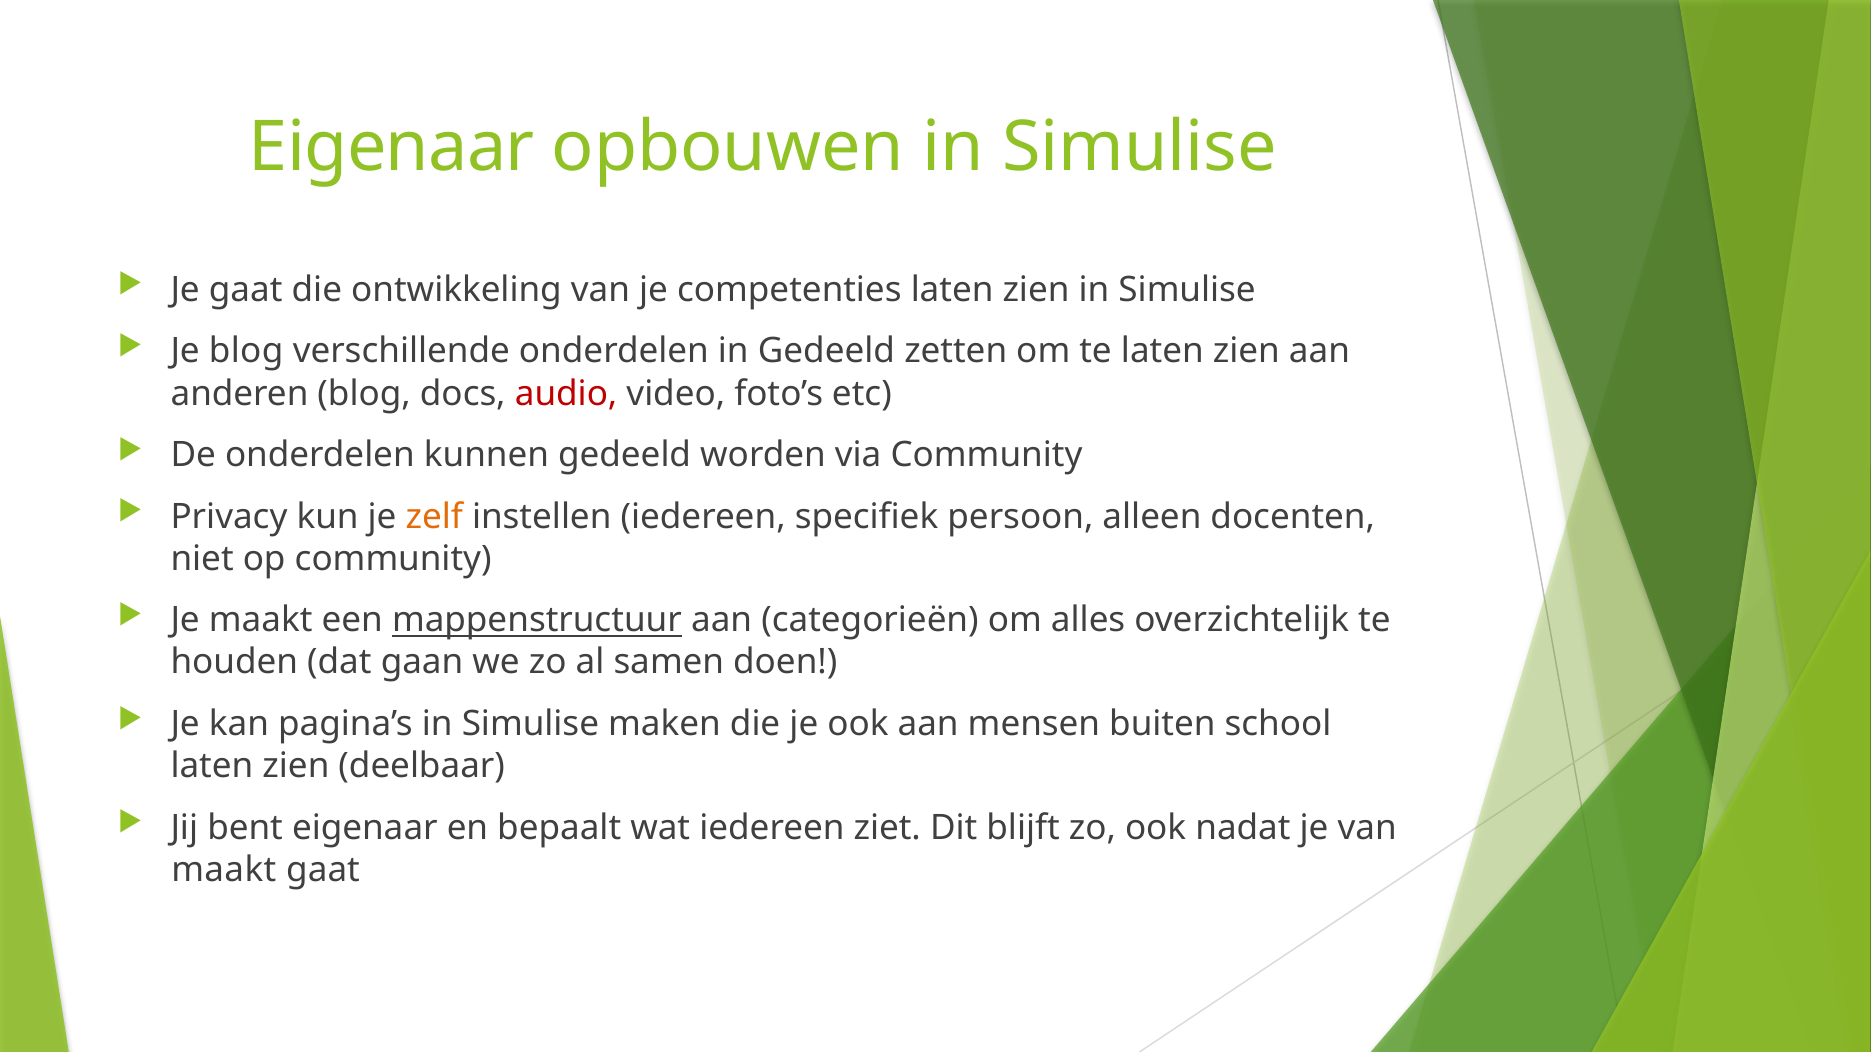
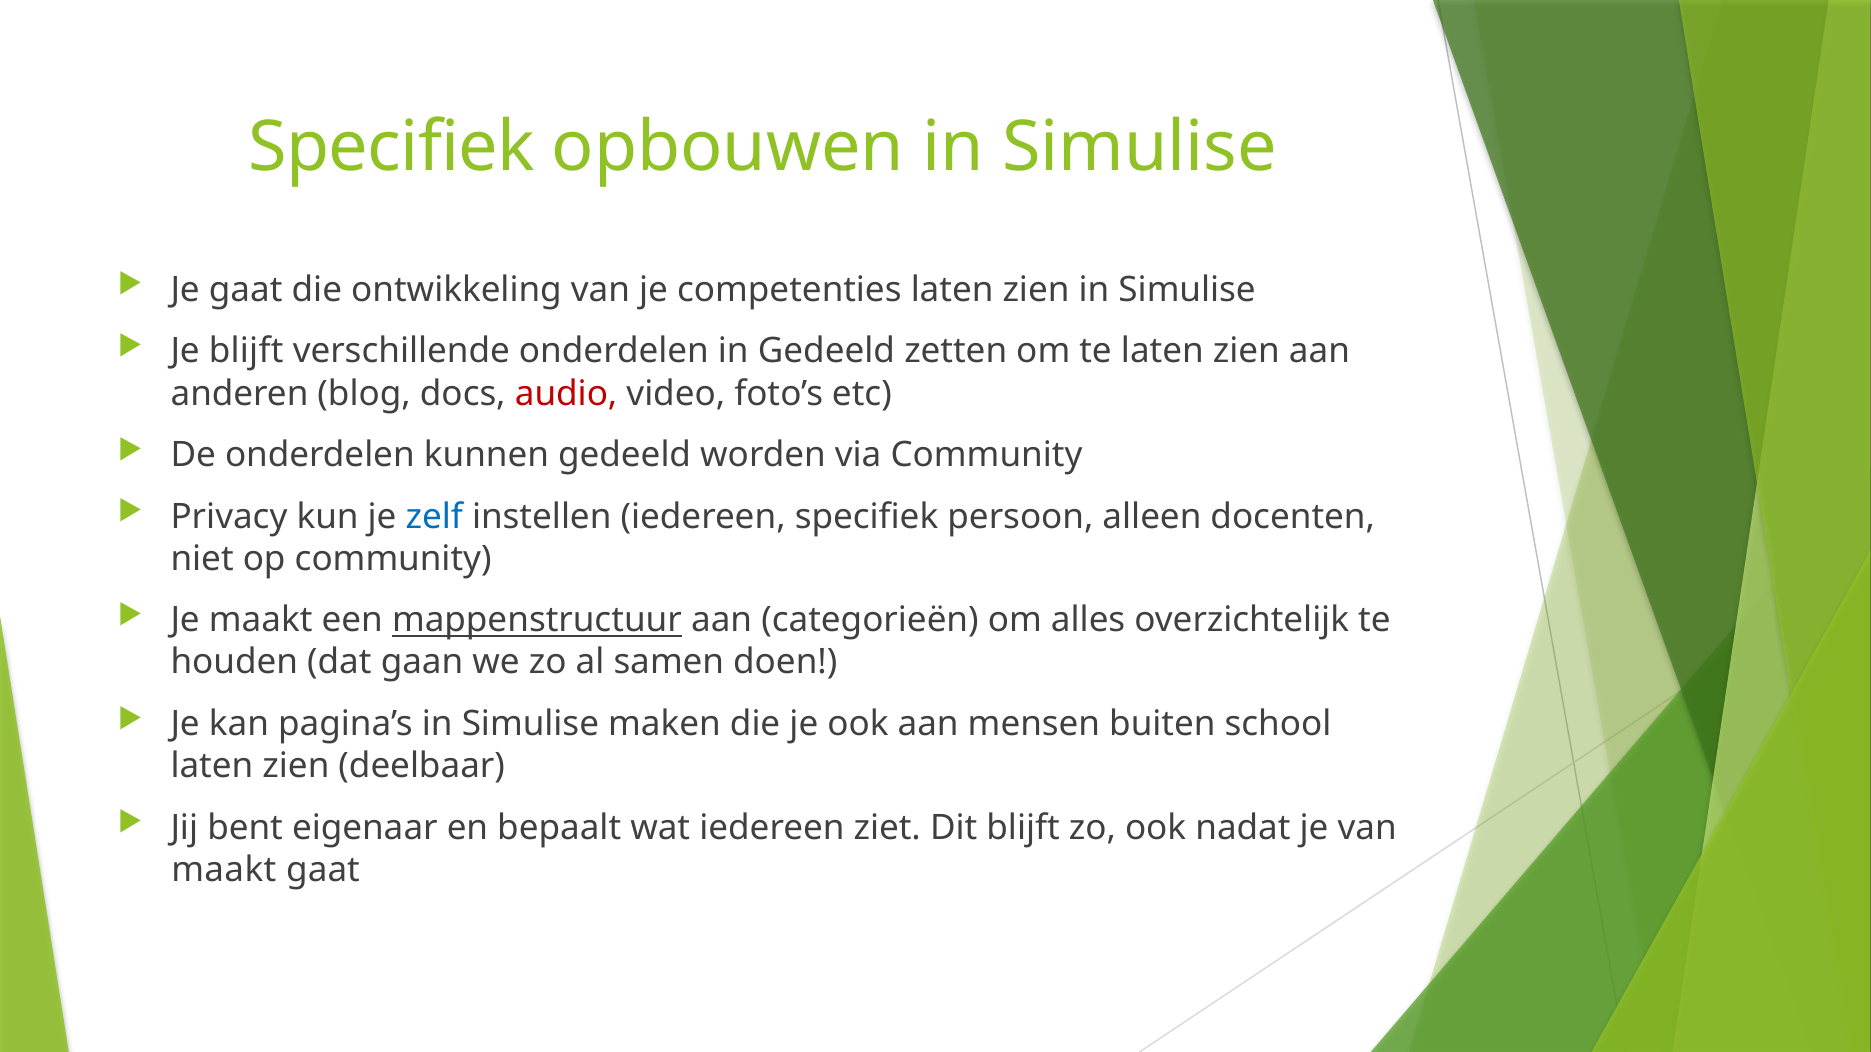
Eigenaar at (392, 148): Eigenaar -> Specifiek
Je blog: blog -> blijft
zelf colour: orange -> blue
